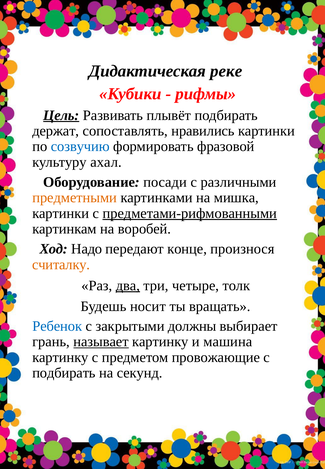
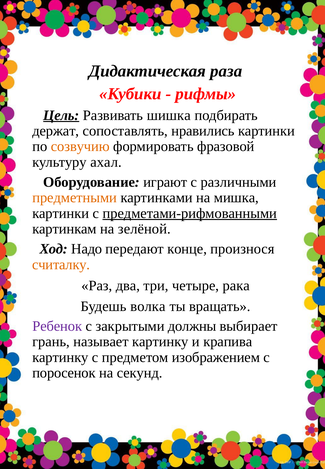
реке: реке -> раза
плывёт: плывёт -> шишка
созвучию colour: blue -> orange
посади: посади -> играют
воробей: воробей -> зелёной
два underline: present -> none
толк: толк -> рака
носит: носит -> волка
Ребенок colour: blue -> purple
называет underline: present -> none
машина: машина -> крапива
провожающие: провожающие -> изображением
подбирать at (64, 373): подбирать -> поросенок
